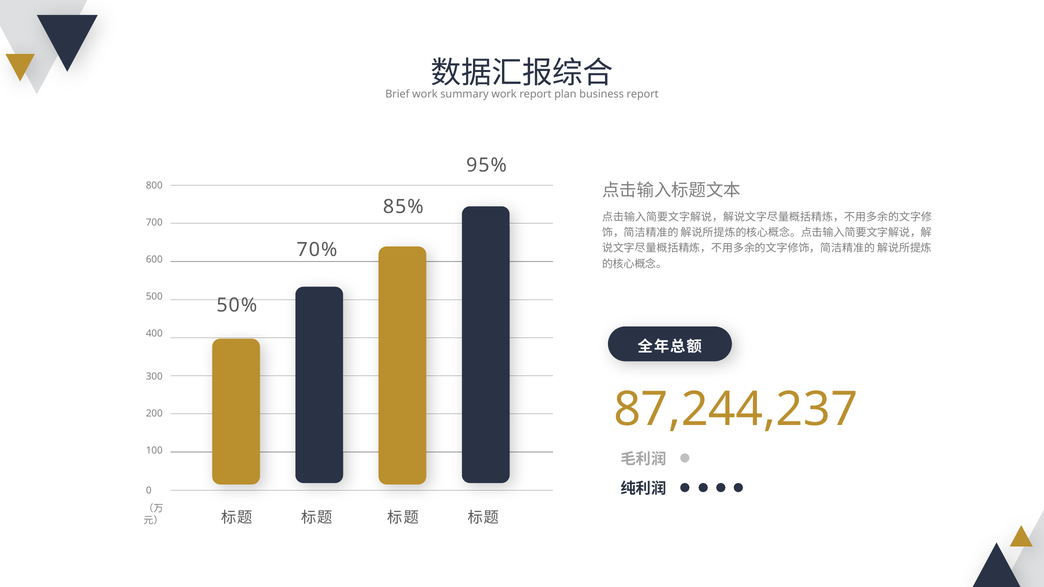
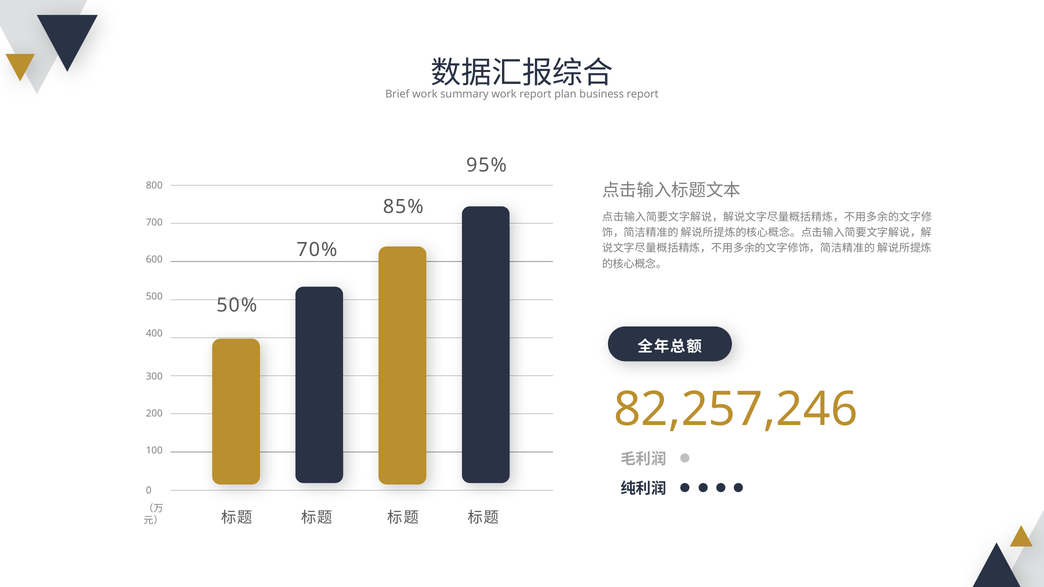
87,244,237: 87,244,237 -> 82,257,246
